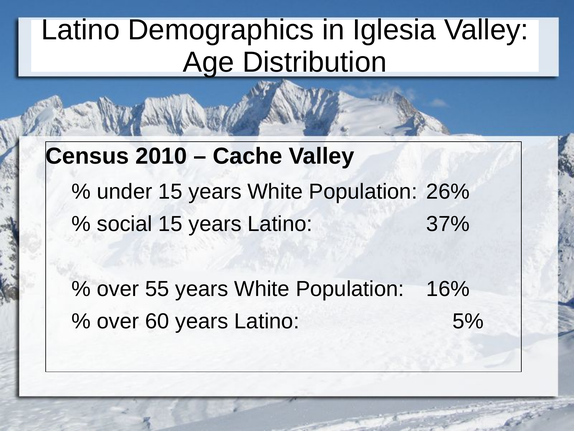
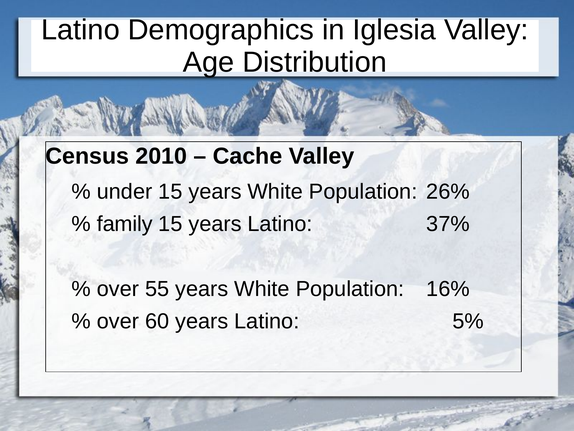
social: social -> family
